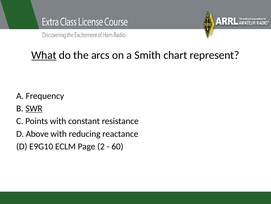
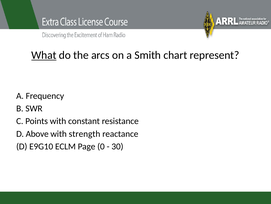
SWR underline: present -> none
reducing: reducing -> strength
2: 2 -> 0
60: 60 -> 30
